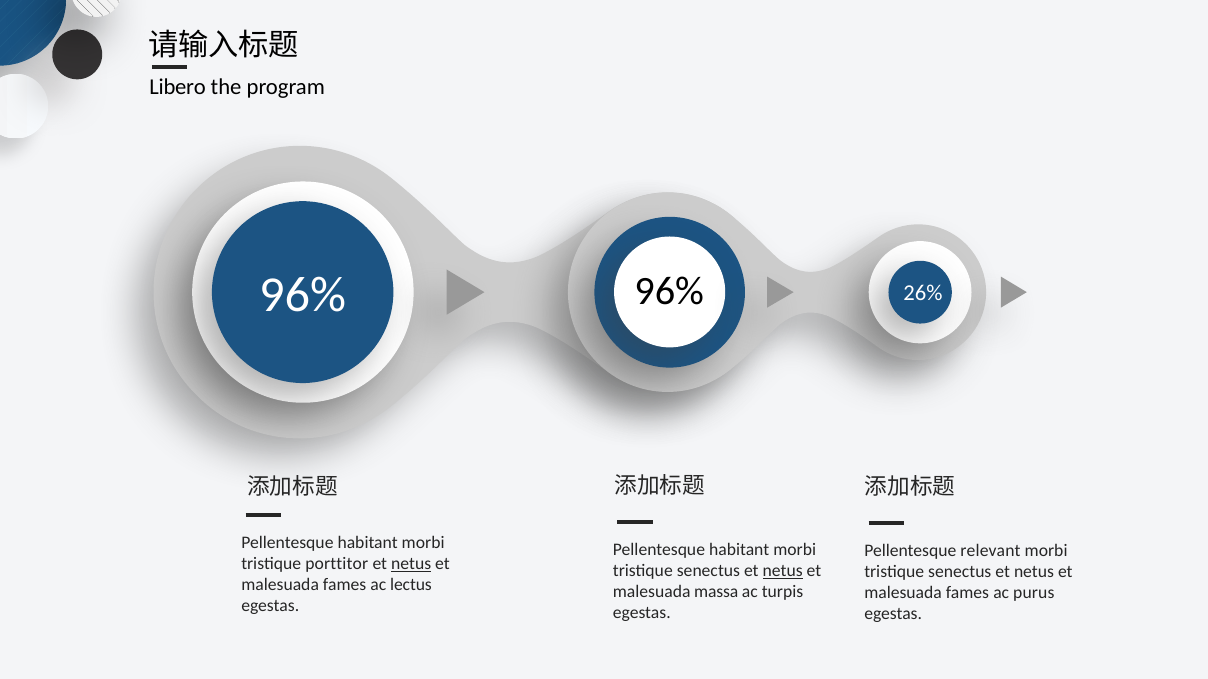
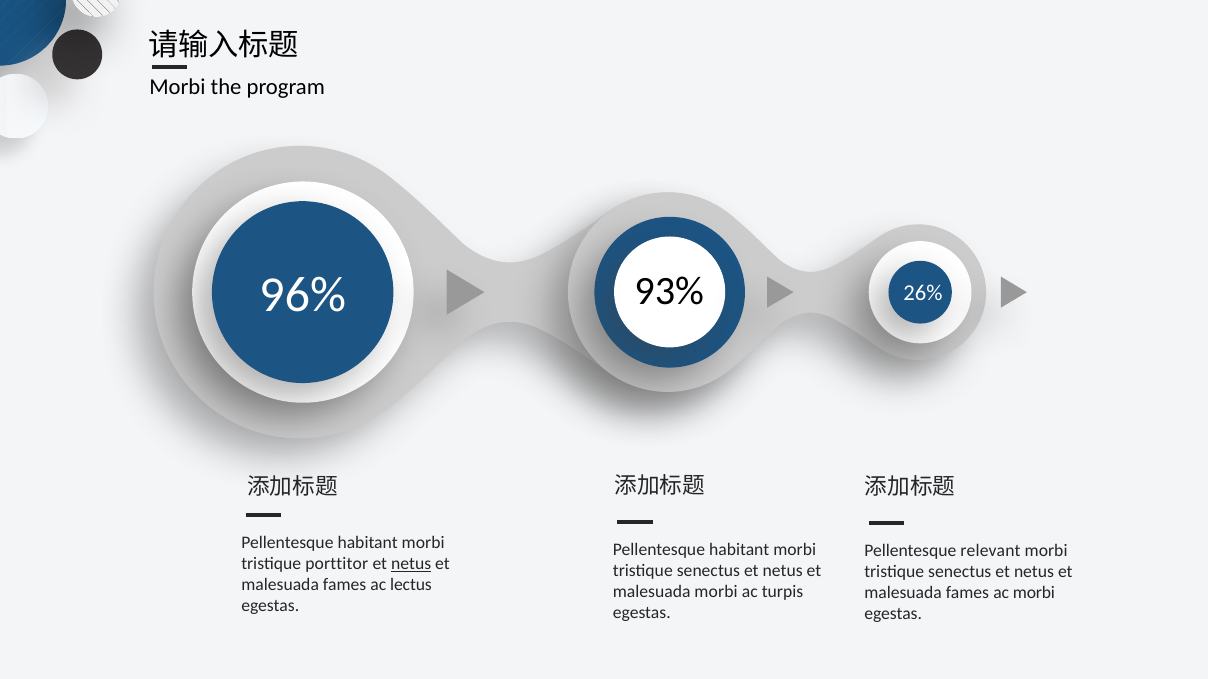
Libero at (178, 87): Libero -> Morbi
96% 96%: 96% -> 93%
netus at (783, 571) underline: present -> none
malesuada massa: massa -> morbi
ac purus: purus -> morbi
